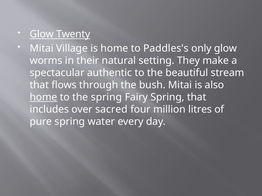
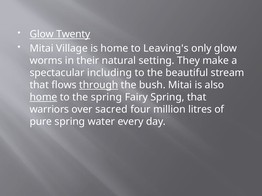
Paddles's: Paddles's -> Leaving's
authentic: authentic -> including
through underline: none -> present
includes: includes -> warriors
